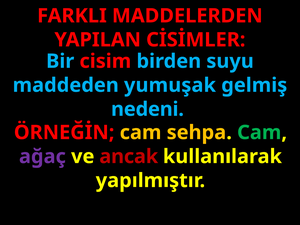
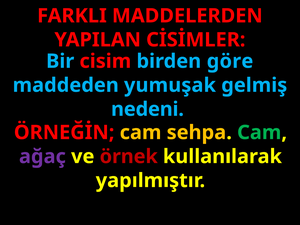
suyu: suyu -> göre
ancak: ancak -> örnek
